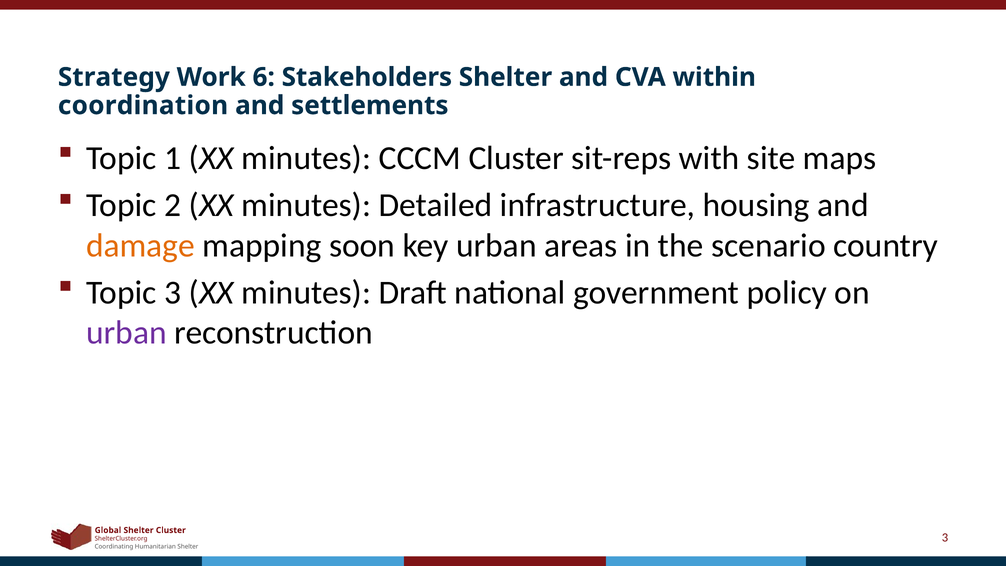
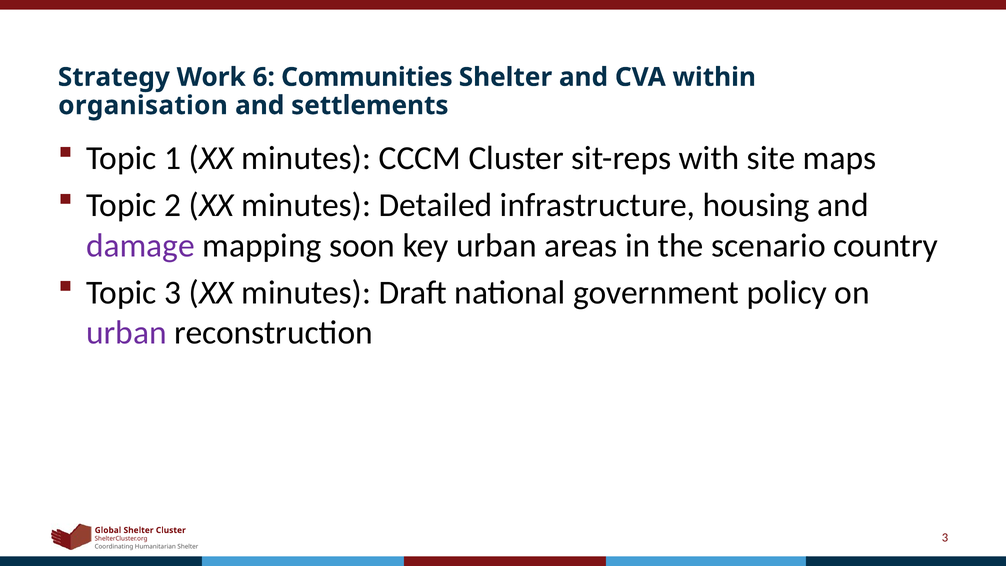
Stakeholders: Stakeholders -> Communities
coordination: coordination -> organisation
damage colour: orange -> purple
